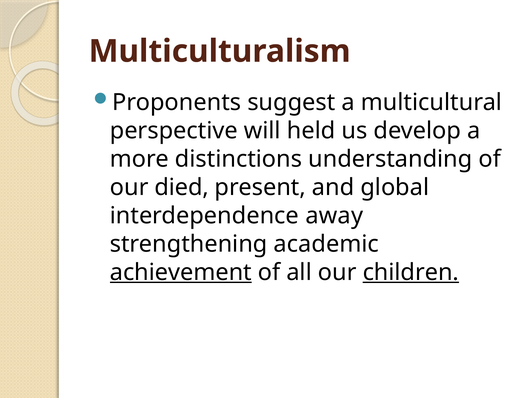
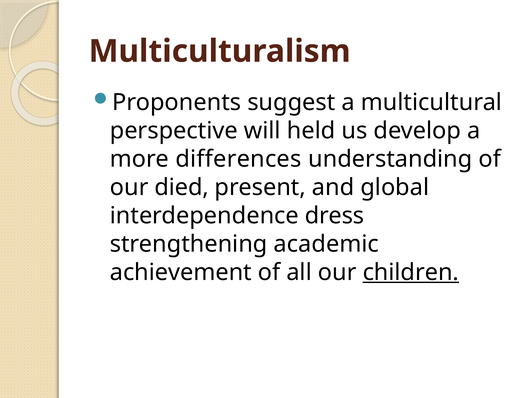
distinctions: distinctions -> differences
away: away -> dress
achievement underline: present -> none
